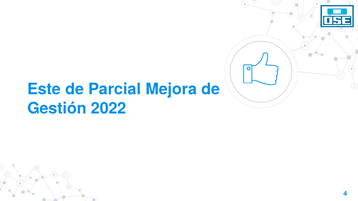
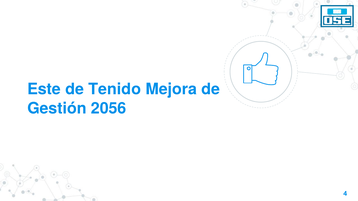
Parcial: Parcial -> Tenido
2022: 2022 -> 2056
